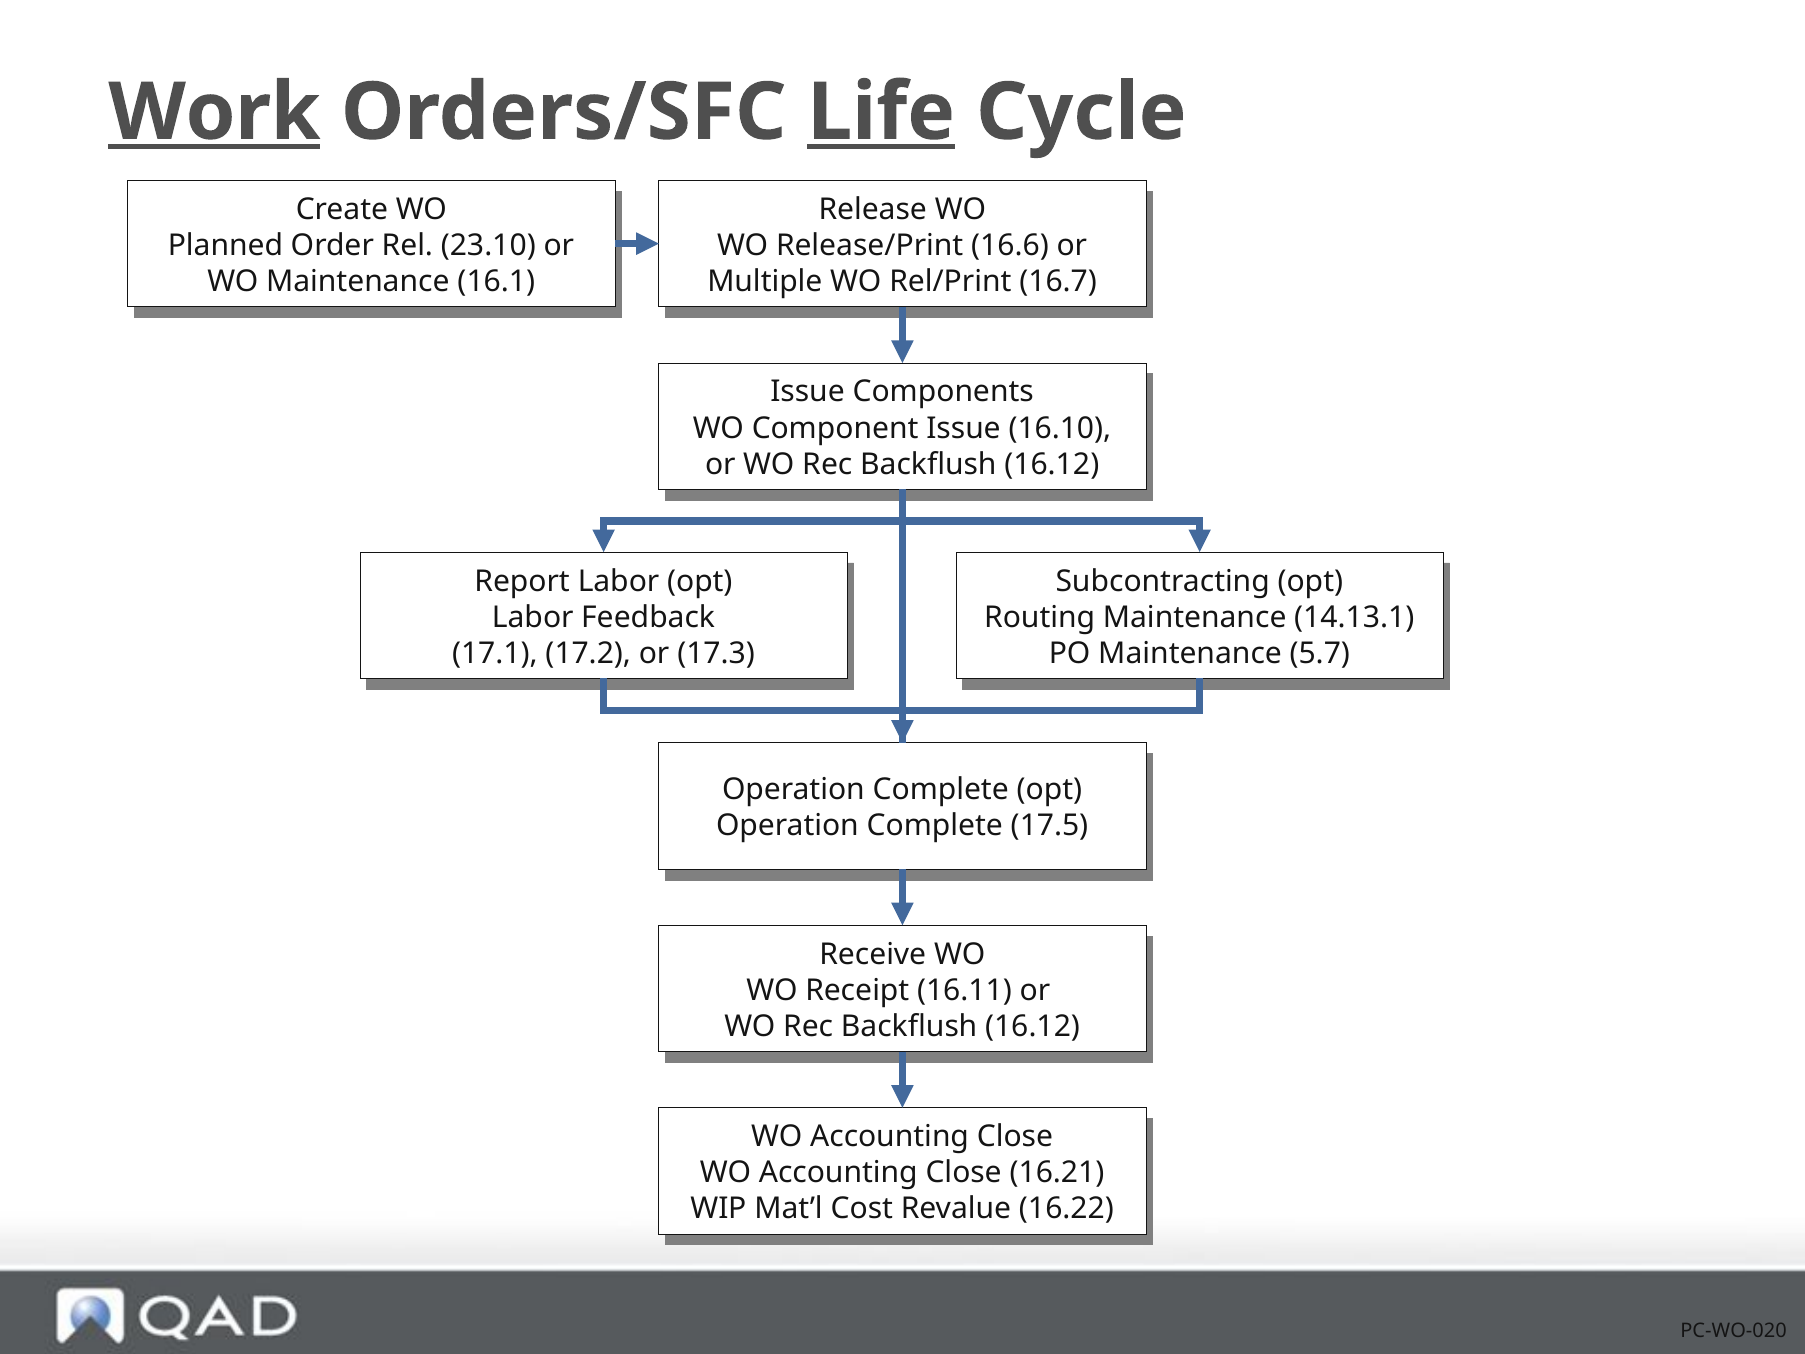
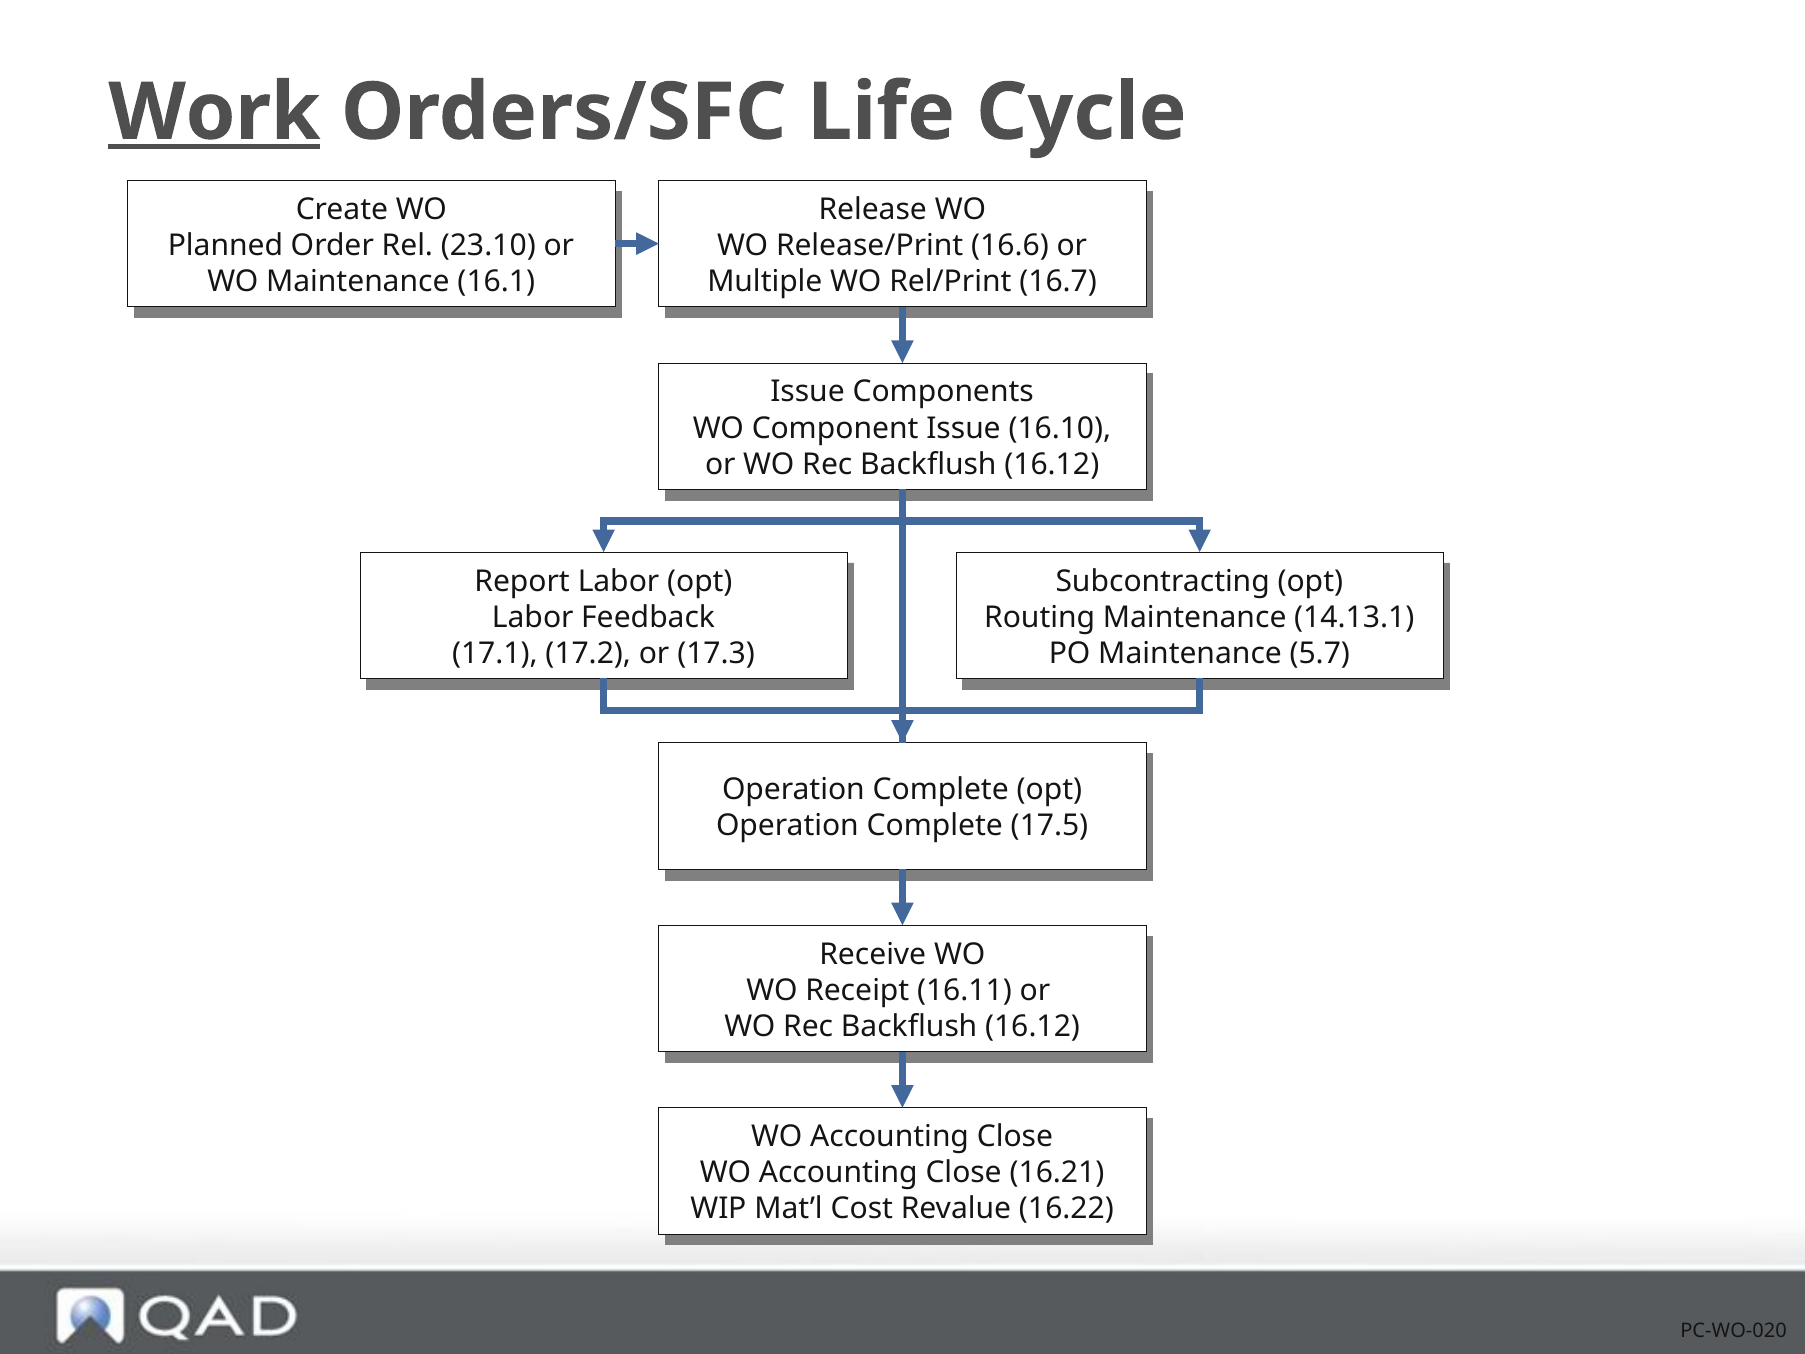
Life underline: present -> none
